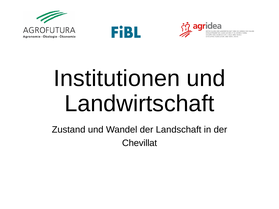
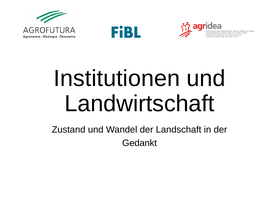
Chevillat: Chevillat -> Gedankt
